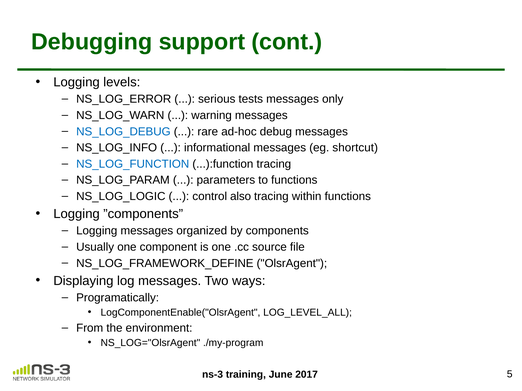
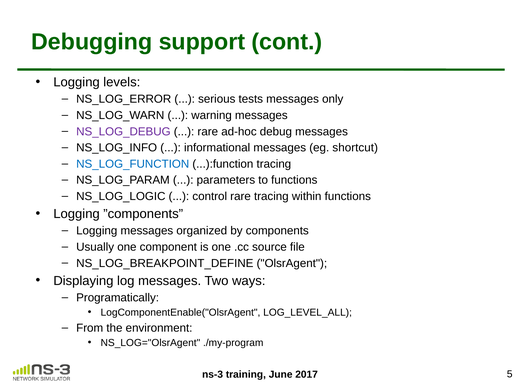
NS_LOG_DEBUG colour: blue -> purple
control also: also -> rare
NS_LOG_FRAMEWORK_DEFINE: NS_LOG_FRAMEWORK_DEFINE -> NS_LOG_BREAKPOINT_DEFINE
